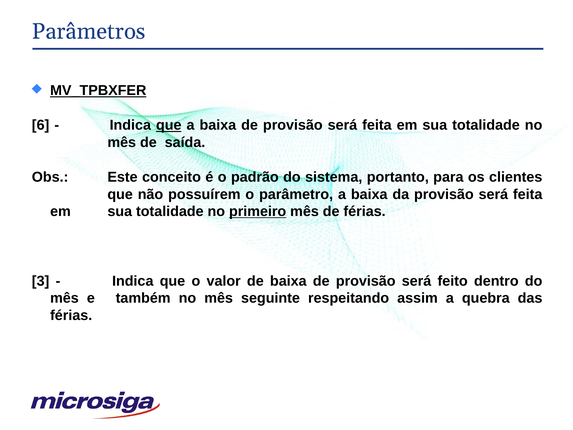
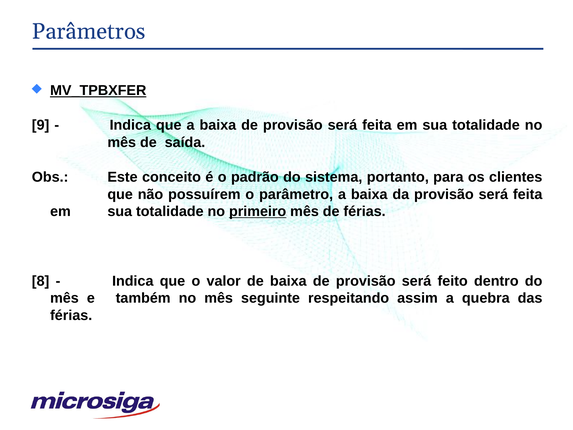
6: 6 -> 9
que at (169, 125) underline: present -> none
3: 3 -> 8
